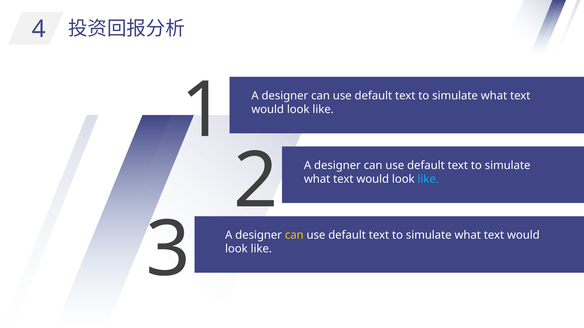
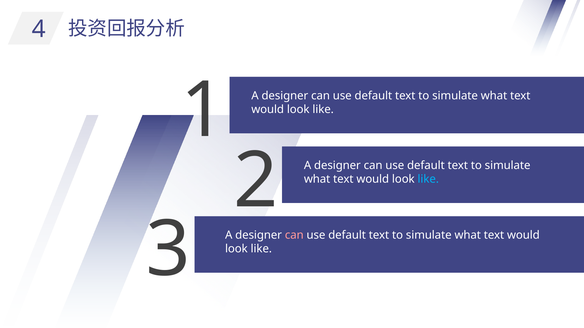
can at (294, 235) colour: yellow -> pink
